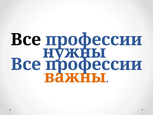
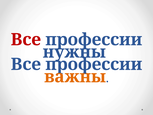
Все at (26, 40) colour: black -> red
